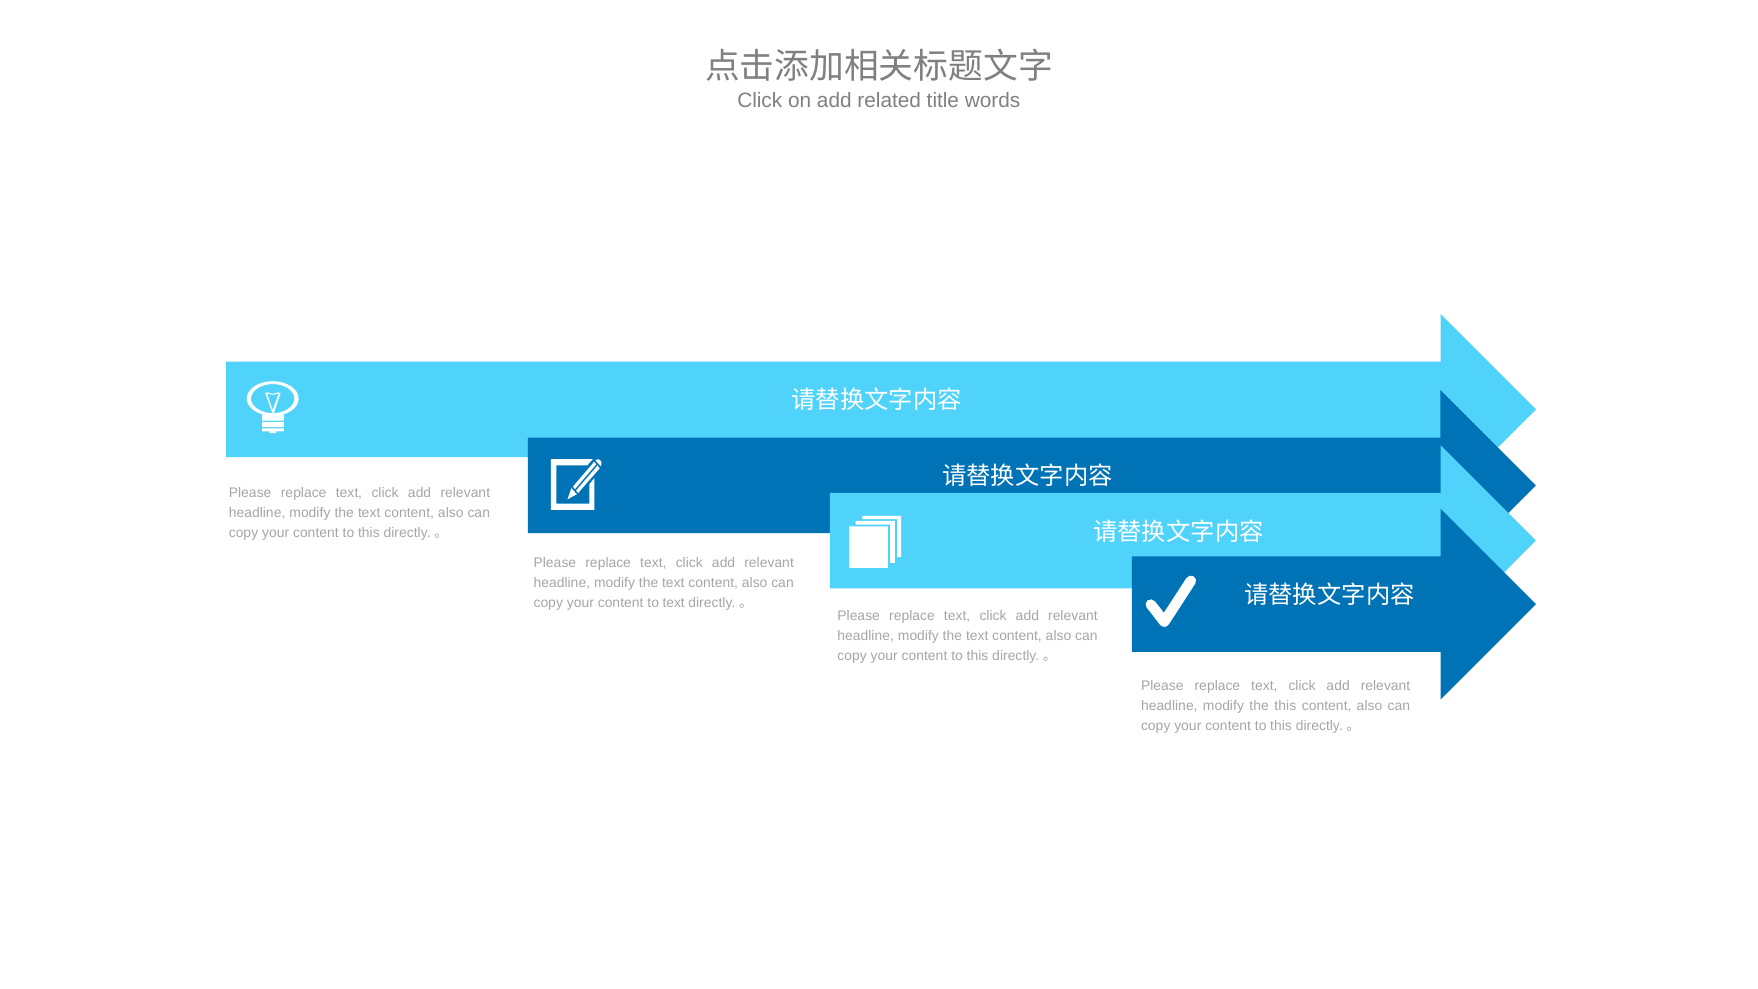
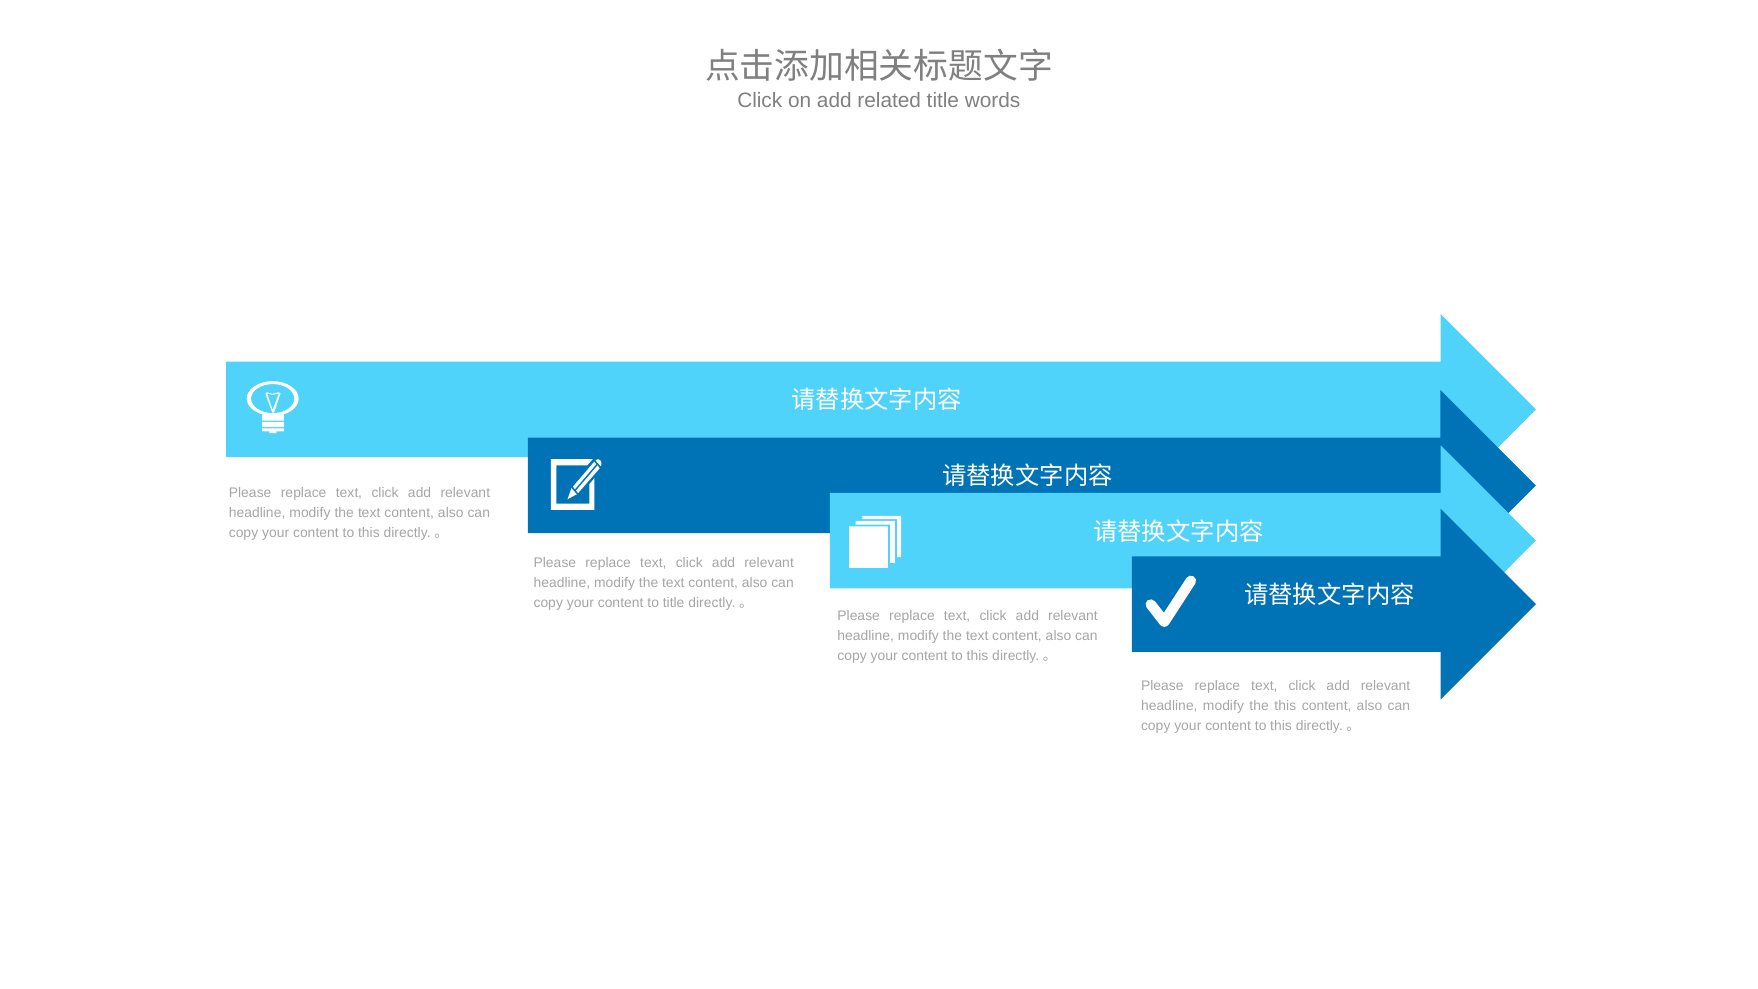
to text: text -> title
